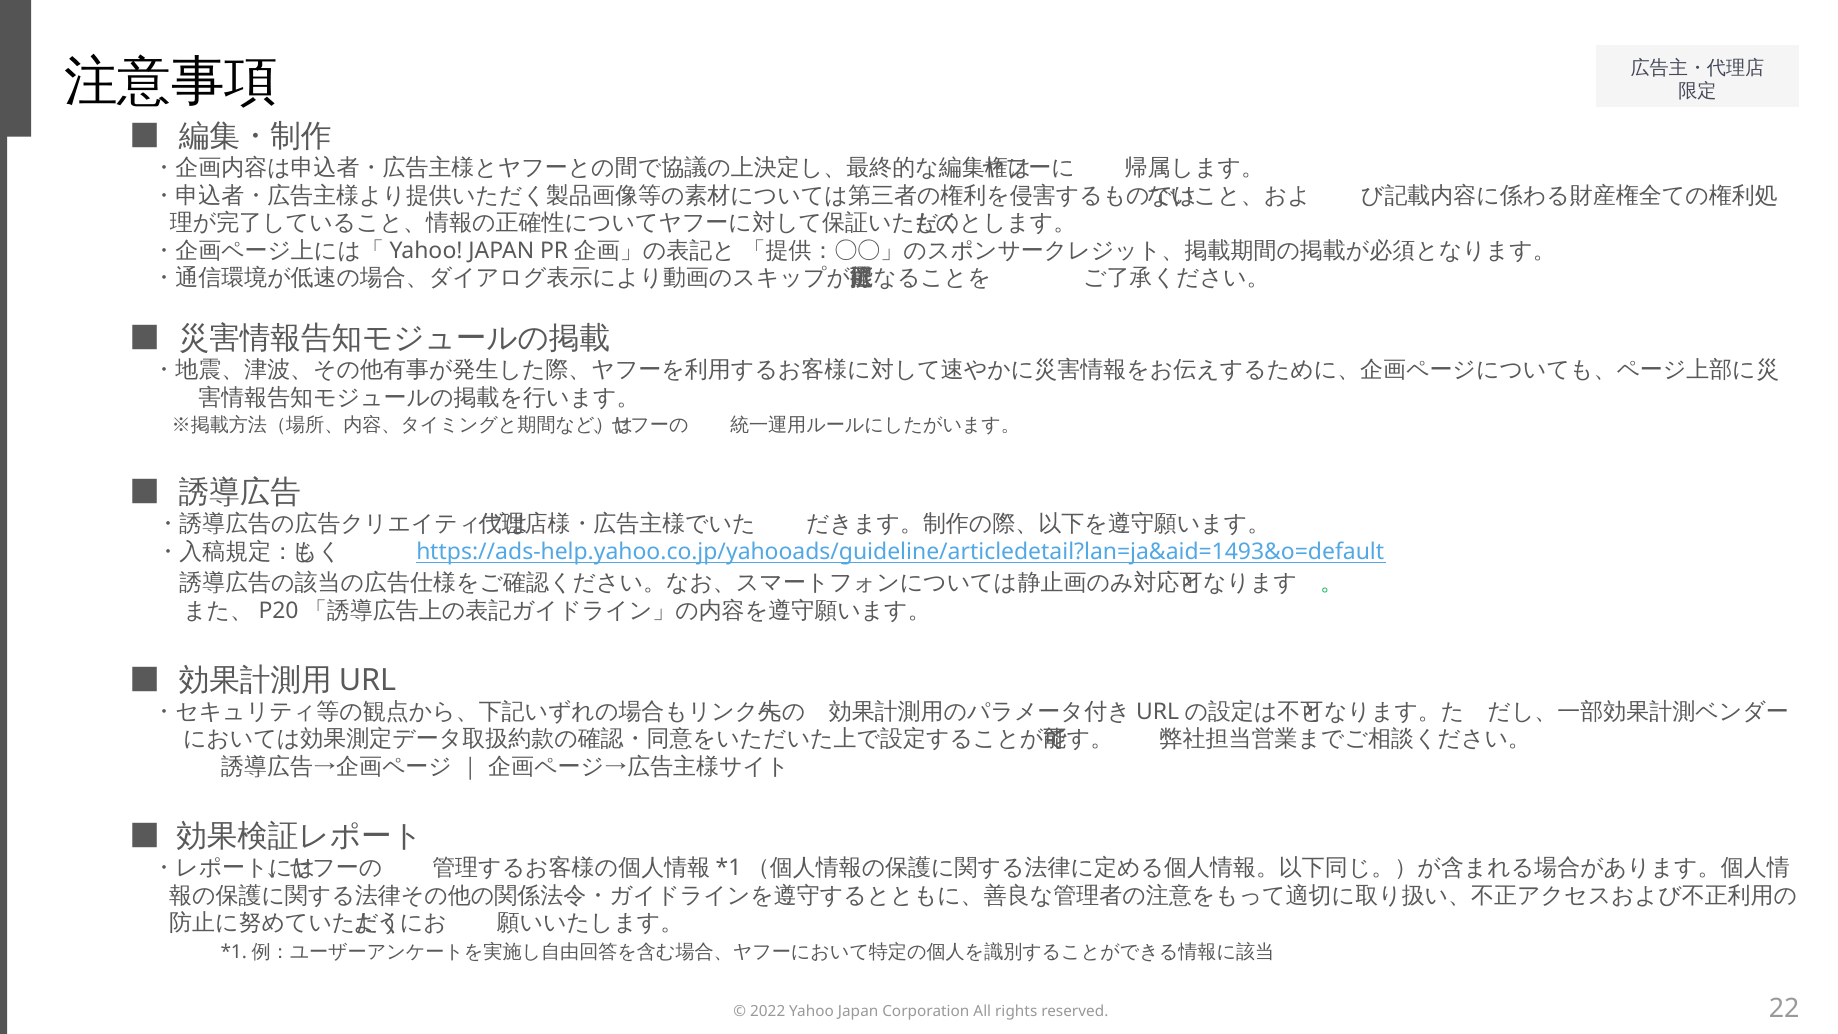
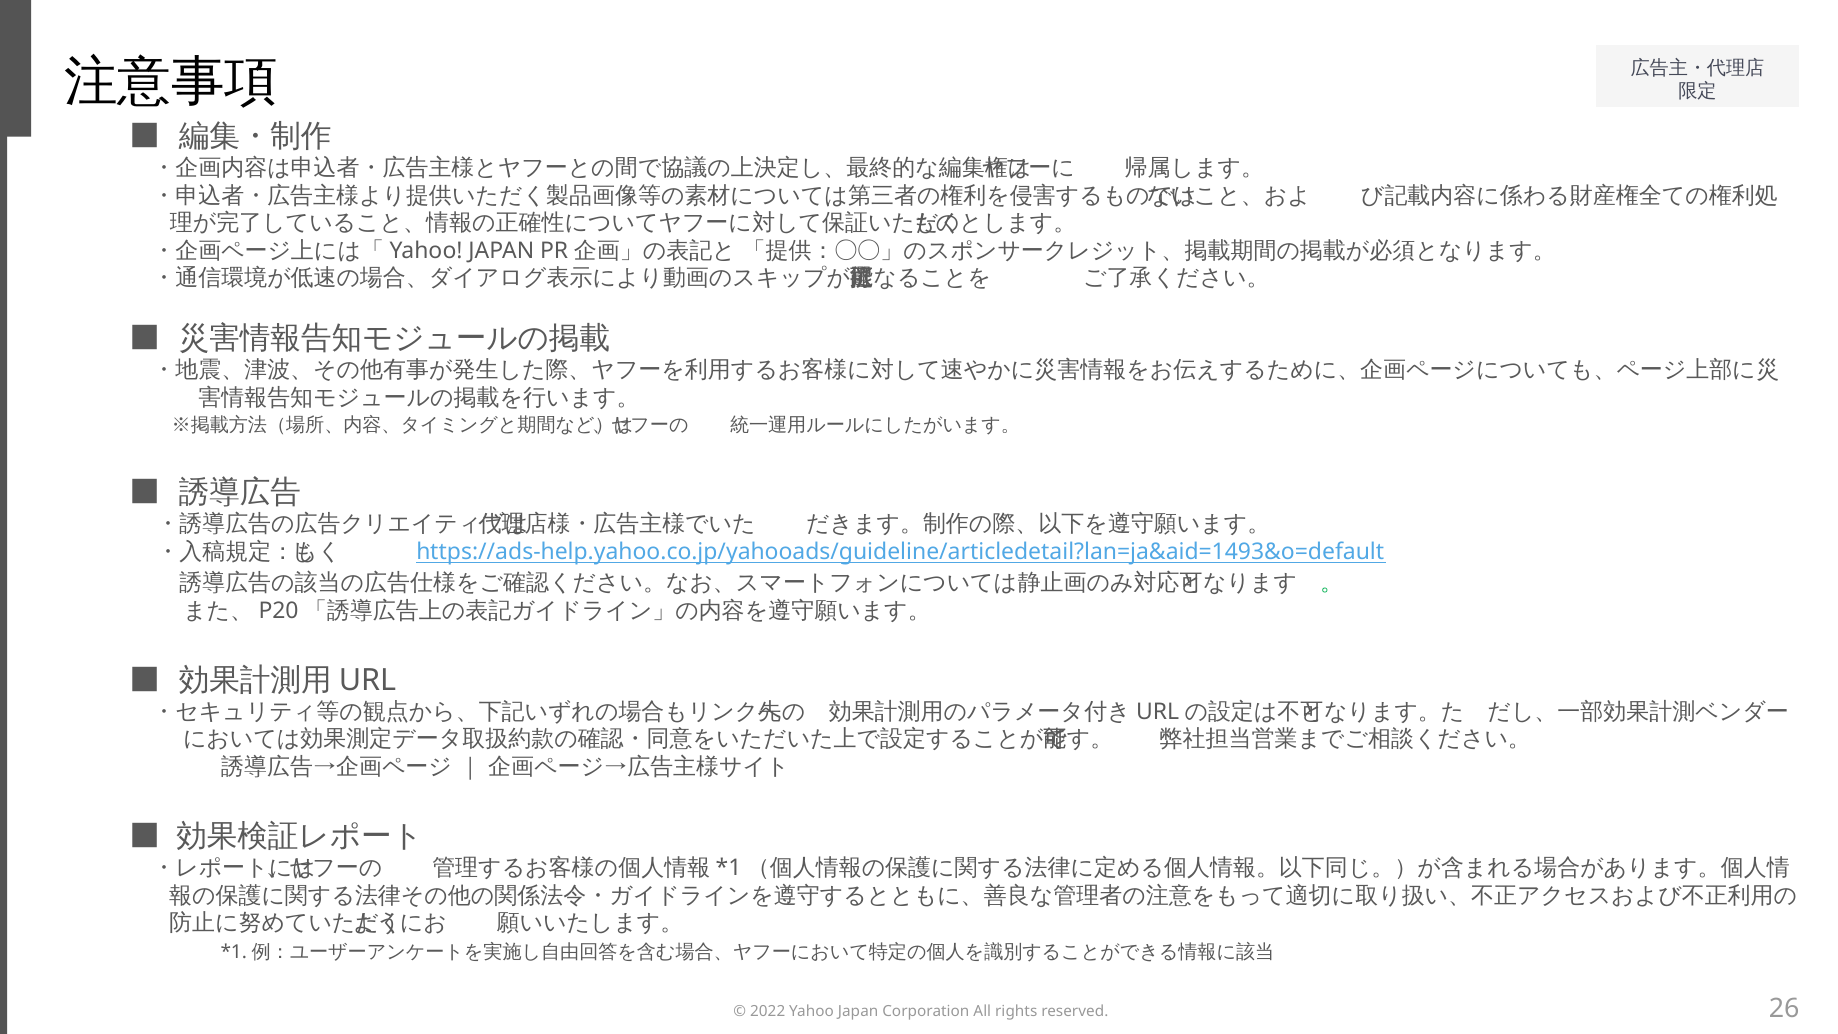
22: 22 -> 26
